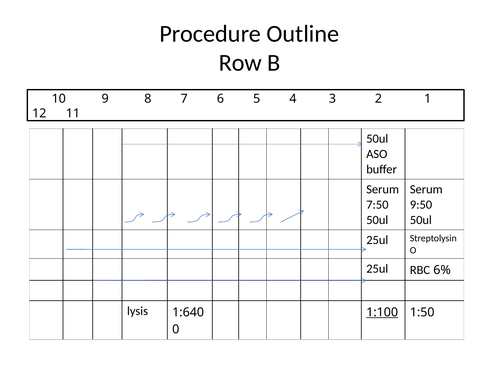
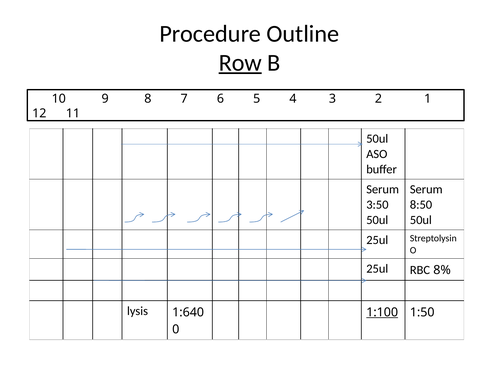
Row underline: none -> present
7:50: 7:50 -> 3:50
9:50: 9:50 -> 8:50
6%: 6% -> 8%
